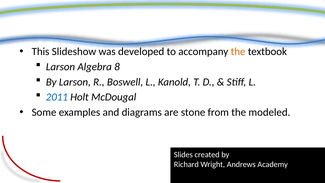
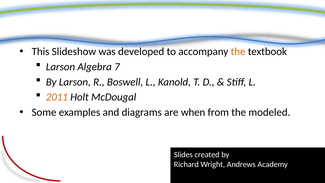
8: 8 -> 7
2011 colour: blue -> orange
stone: stone -> when
